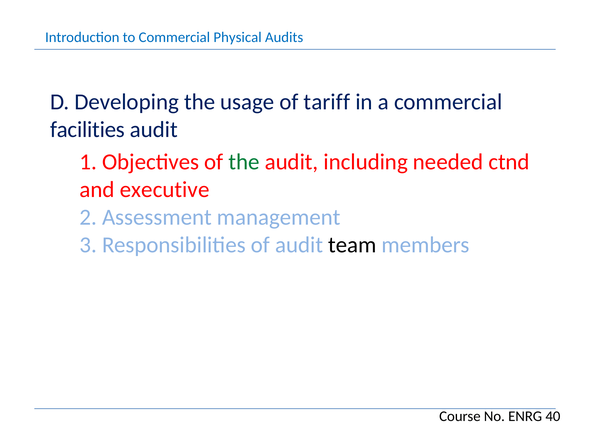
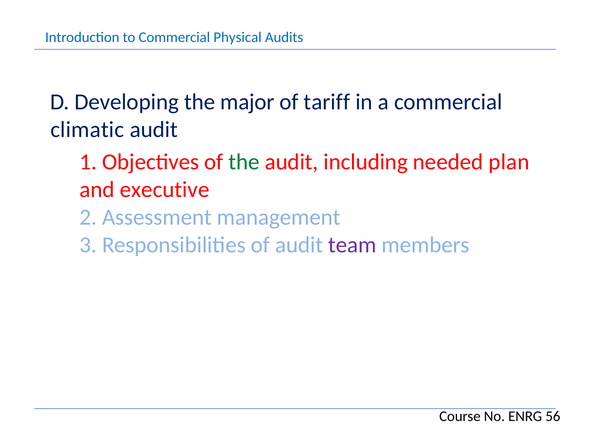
usage: usage -> major
facilities: facilities -> climatic
ctnd: ctnd -> plan
team colour: black -> purple
40: 40 -> 56
